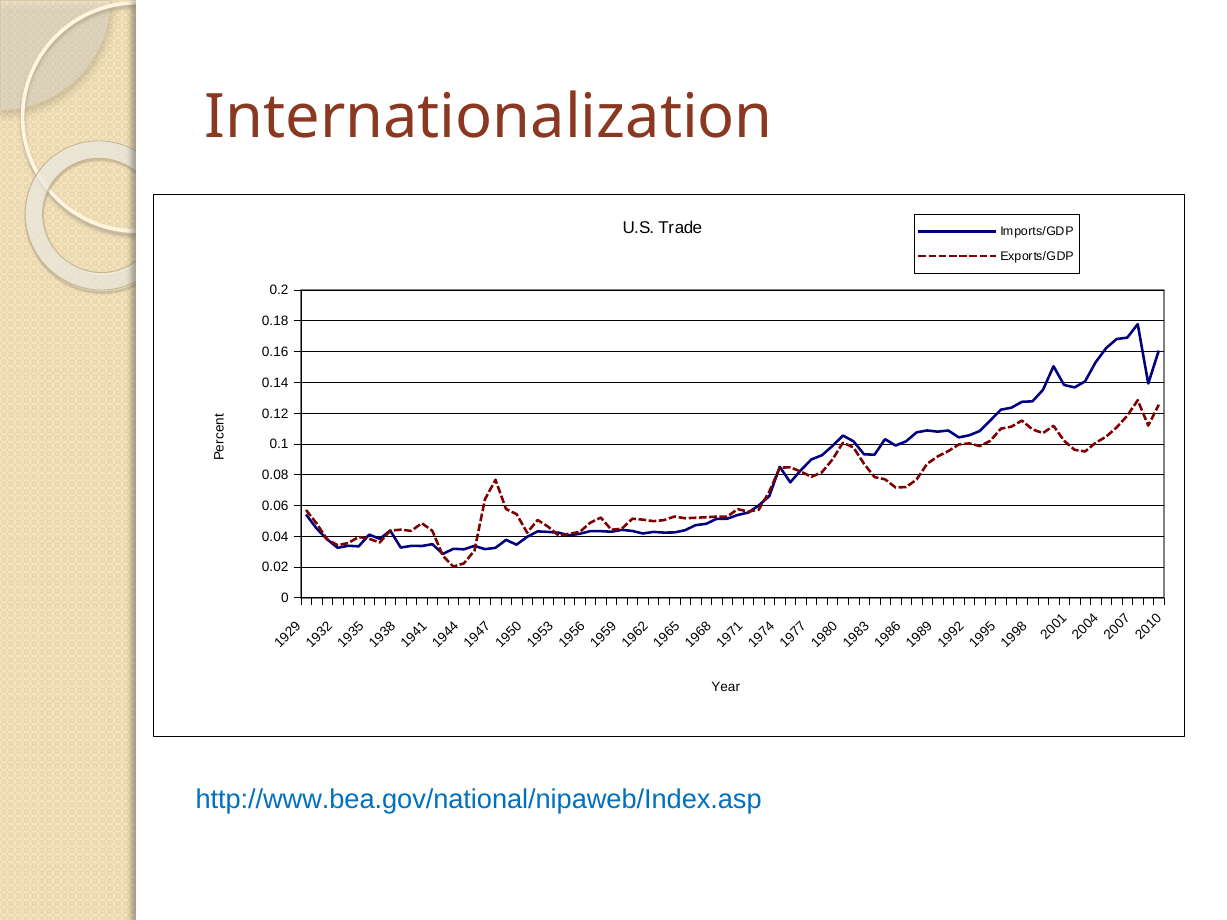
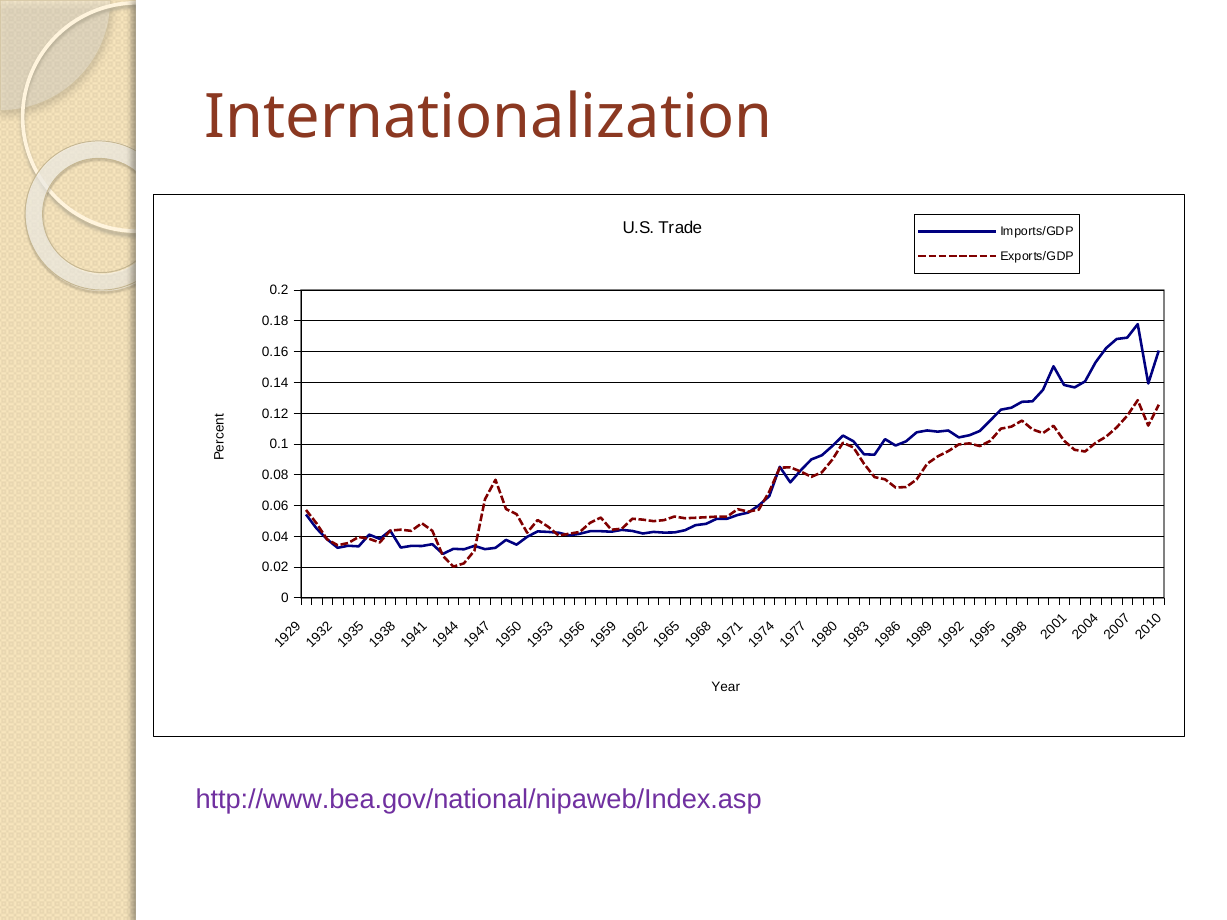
http://www.bea.gov/national/nipaweb/Index.asp colour: blue -> purple
